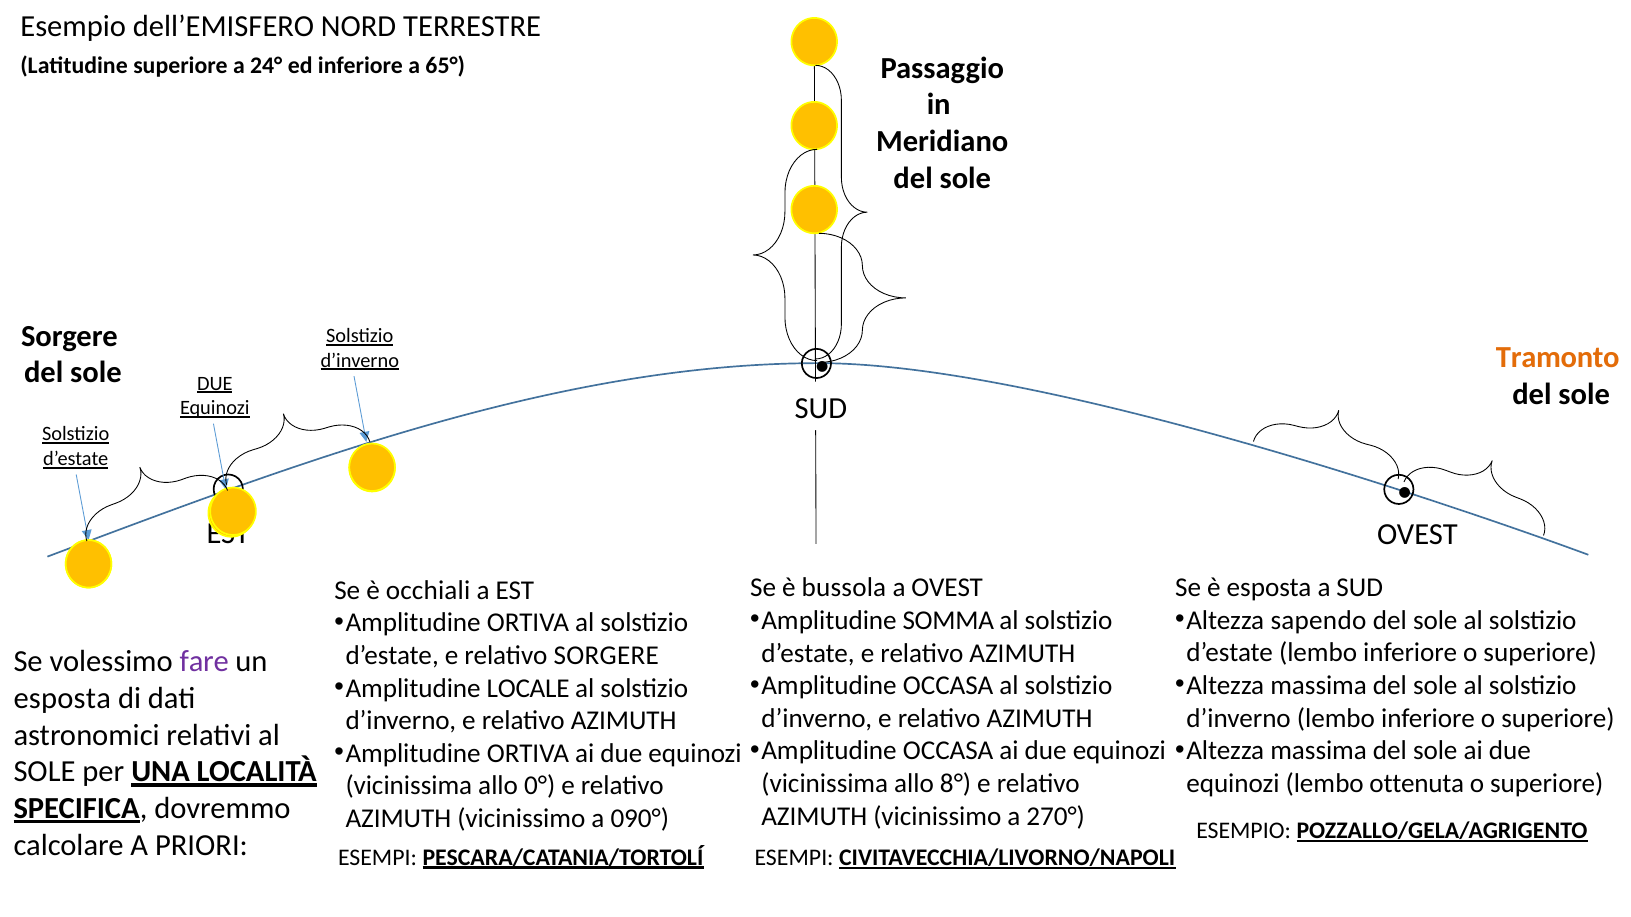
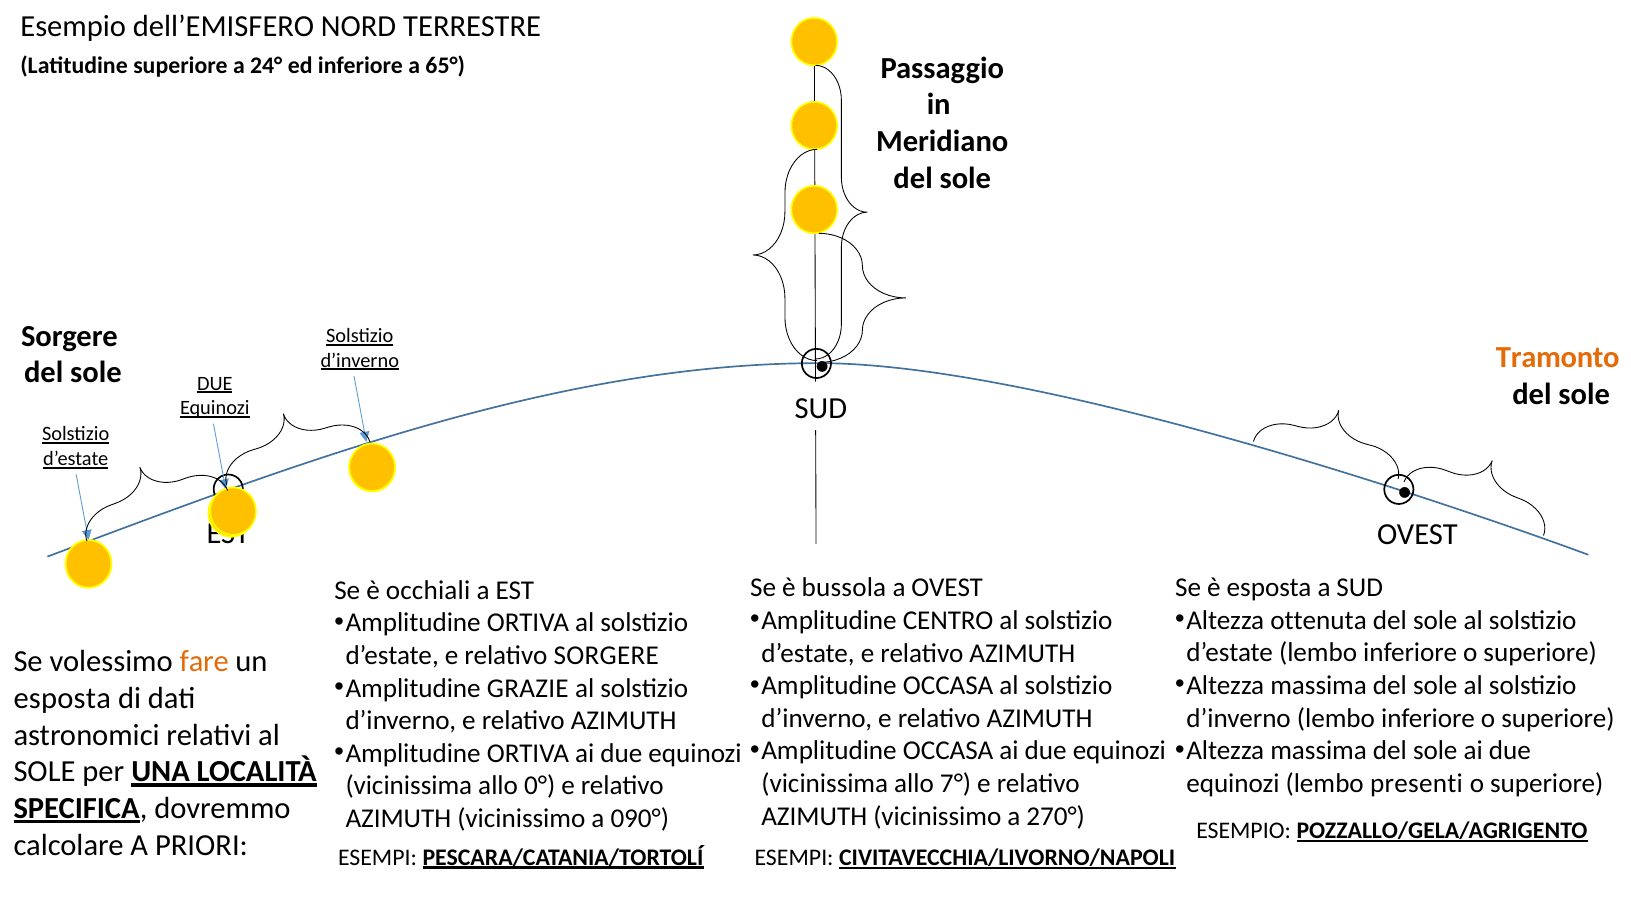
sapendo: sapendo -> ottenuta
SOMMA: SOMMA -> CENTRO
fare colour: purple -> orange
LOCALE: LOCALE -> GRAZIE
ottenuta: ottenuta -> presenti
8°: 8° -> 7°
